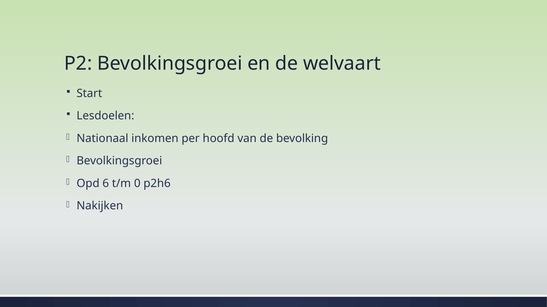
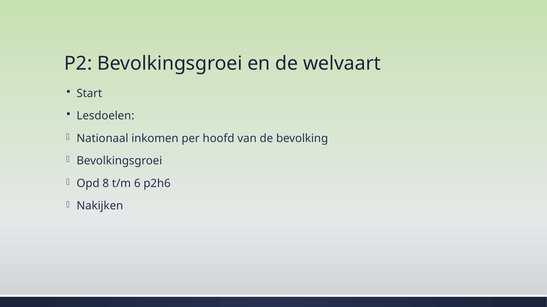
6: 6 -> 8
0: 0 -> 6
